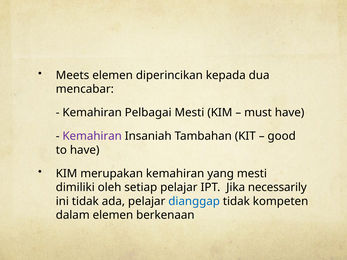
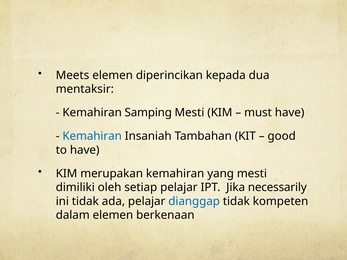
mencabar: mencabar -> mentaksir
Pelbagai: Pelbagai -> Samping
Kemahiran at (92, 136) colour: purple -> blue
